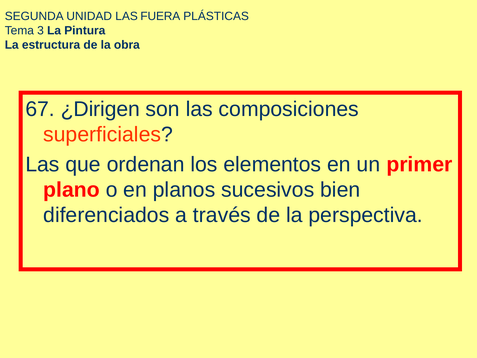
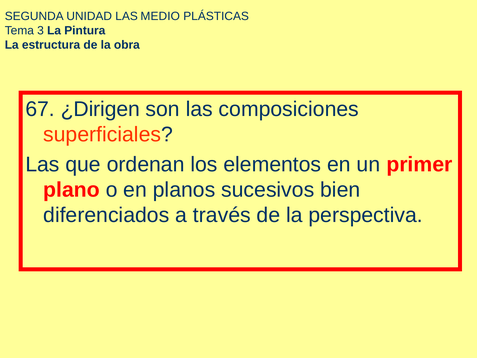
FUERA: FUERA -> MEDIO
